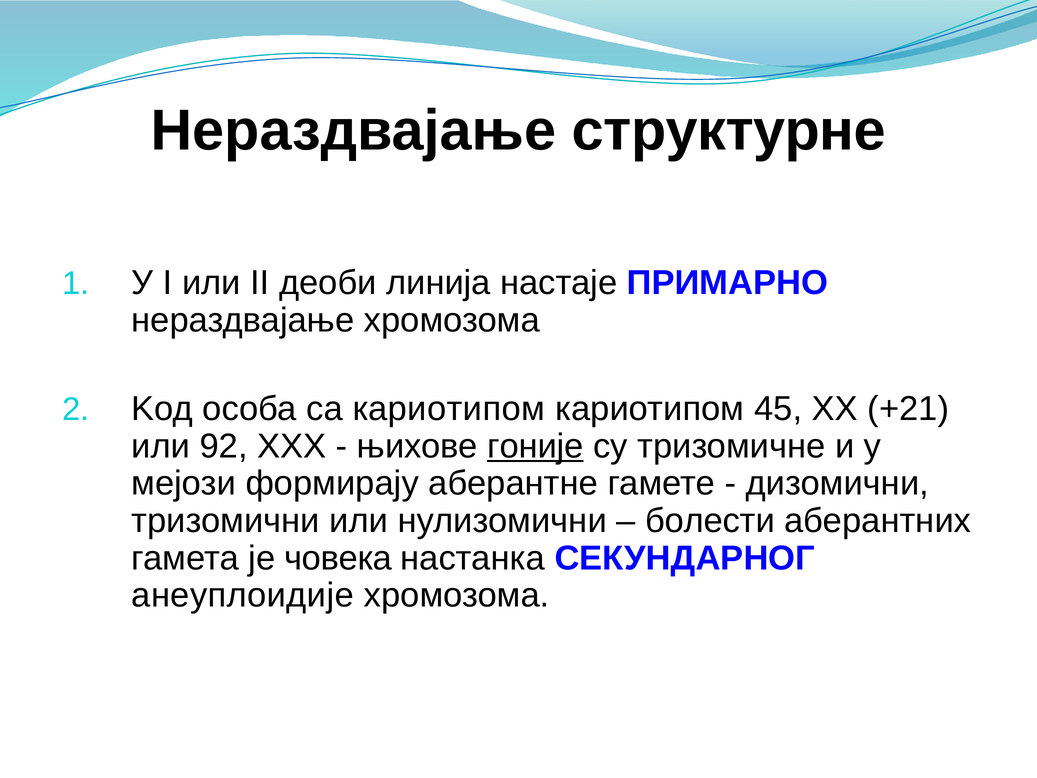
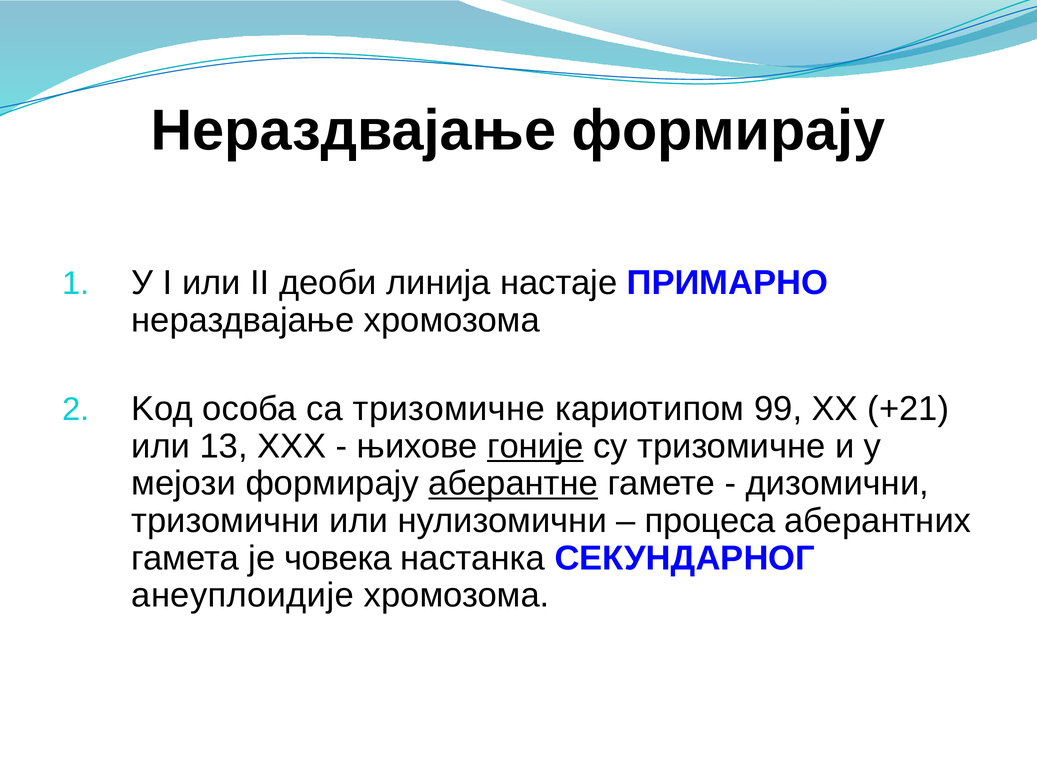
Нераздвајање структурне: структурне -> формирају
са кариотипом: кариотипом -> тризомичне
45: 45 -> 99
92: 92 -> 13
аберантне underline: none -> present
болести: болести -> процеса
